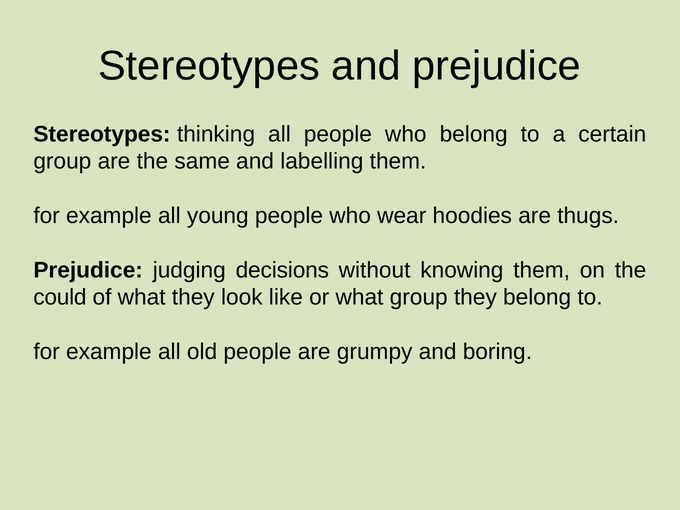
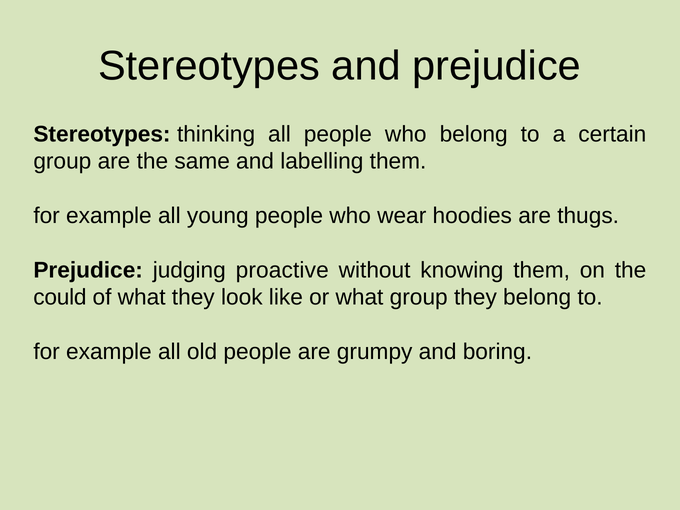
decisions: decisions -> proactive
